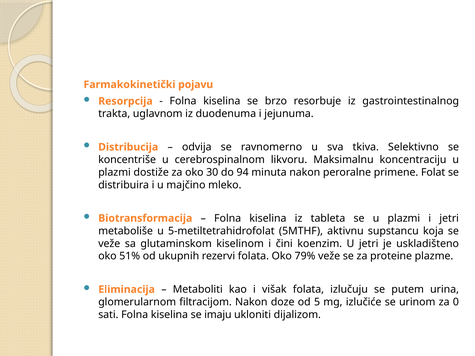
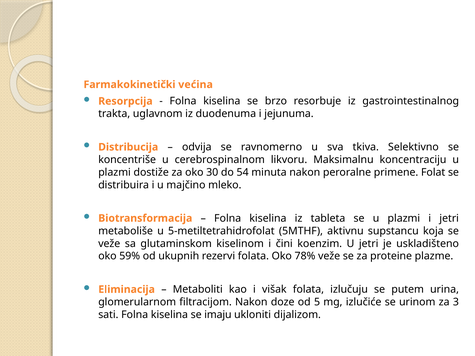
pojavu: pojavu -> većina
94: 94 -> 54
51%: 51% -> 59%
79%: 79% -> 78%
0: 0 -> 3
